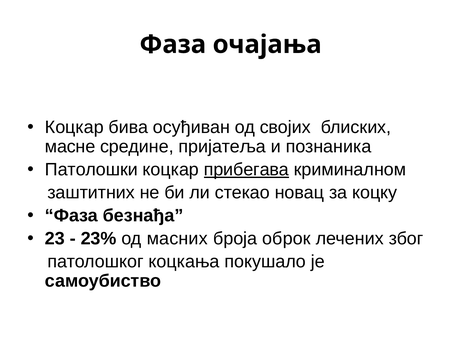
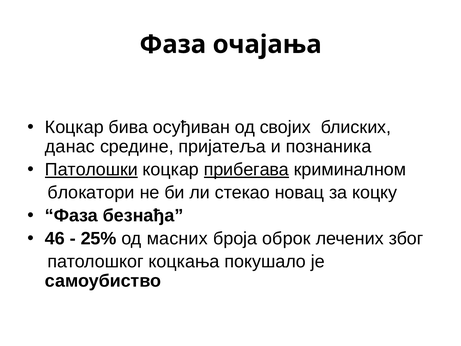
масне: масне -> данас
Патолошки underline: none -> present
заштитних: заштитних -> блокатори
23: 23 -> 46
23%: 23% -> 25%
